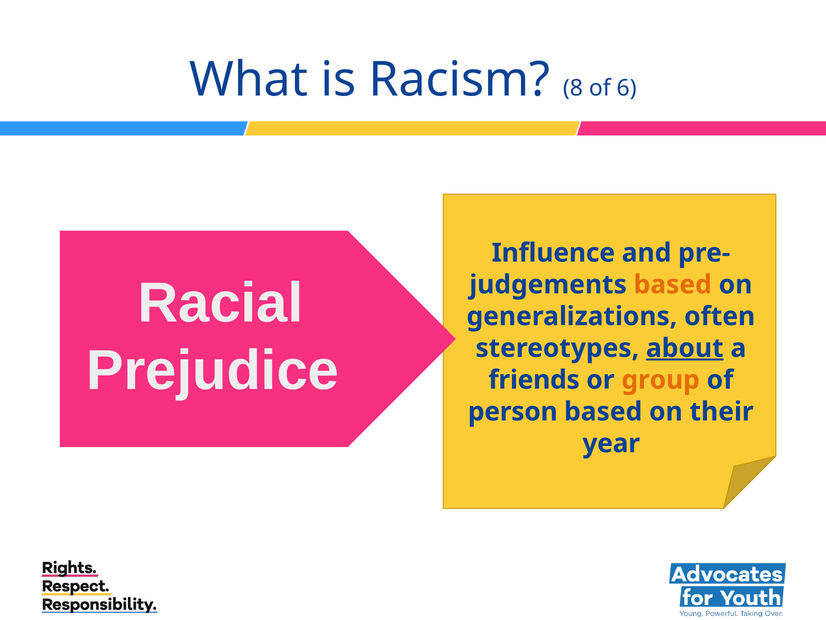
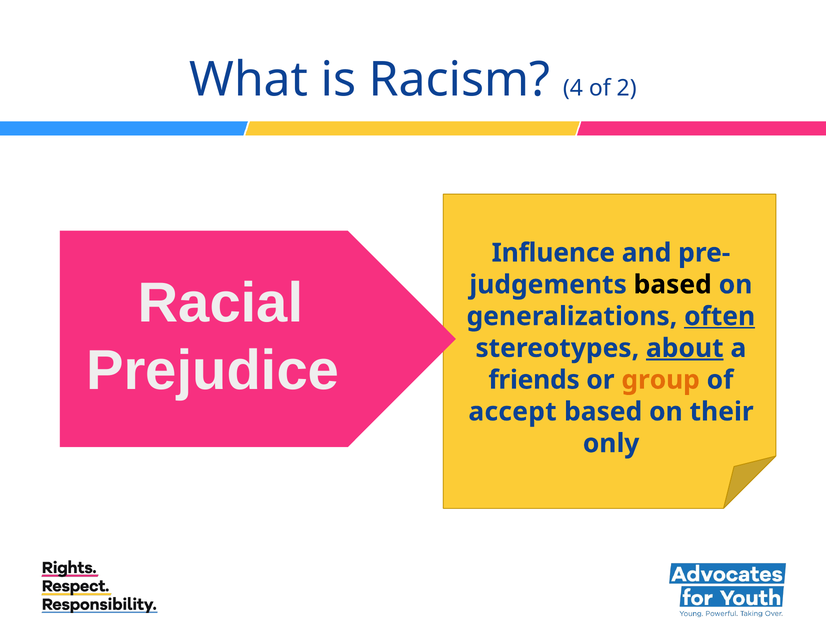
8: 8 -> 4
6: 6 -> 2
based at (673, 284) colour: orange -> black
often underline: none -> present
person: person -> accept
year: year -> only
